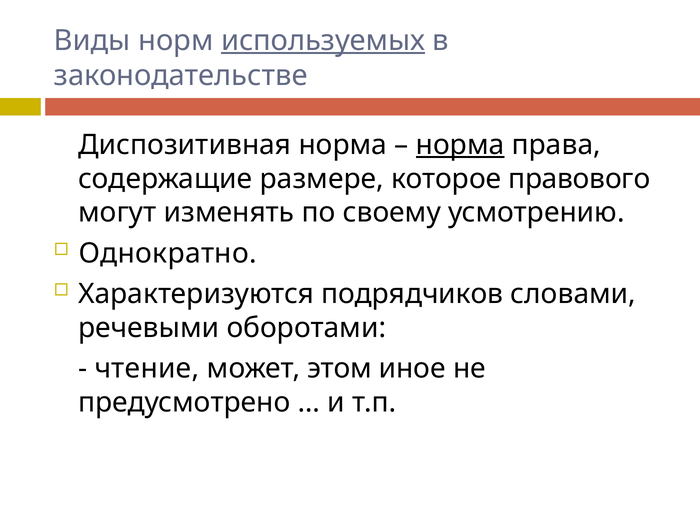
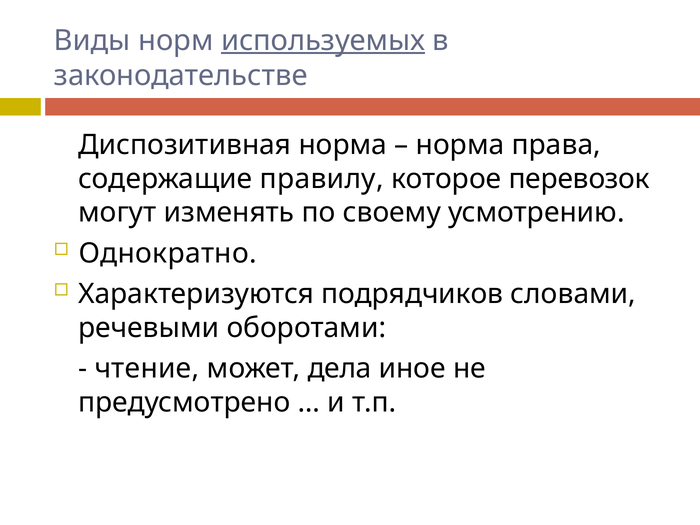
норма at (460, 145) underline: present -> none
размере: размере -> правилу
правового: правового -> перевозок
этом: этом -> дела
